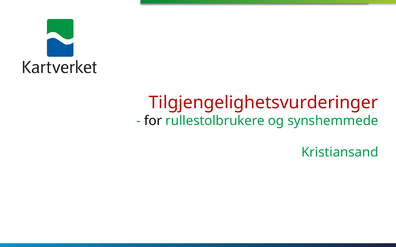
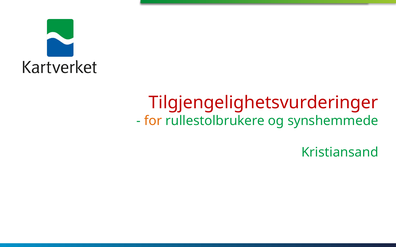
for colour: black -> orange
